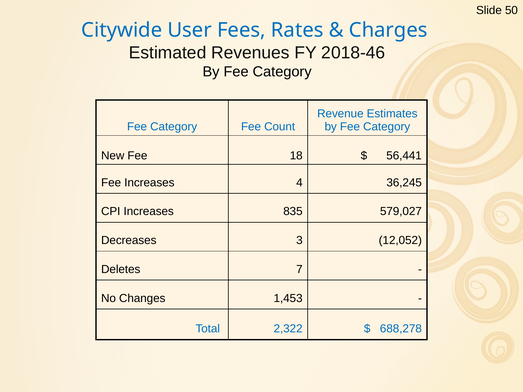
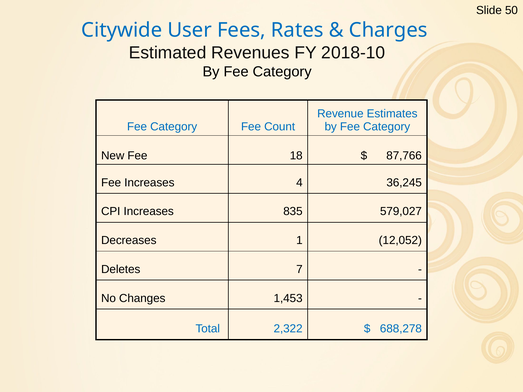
2018-46: 2018-46 -> 2018-10
56,441: 56,441 -> 87,766
3: 3 -> 1
